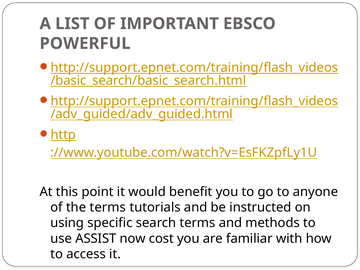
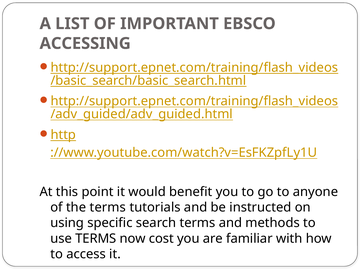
POWERFUL: POWERFUL -> ACCESSING
use ASSIST: ASSIST -> TERMS
